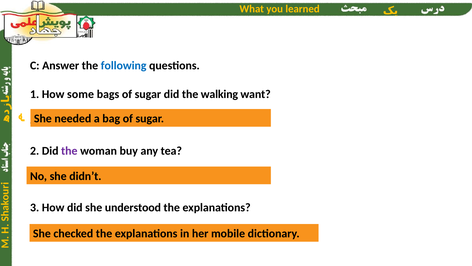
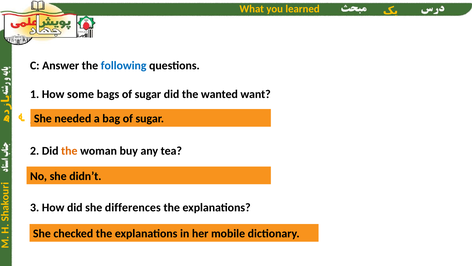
walking: walking -> wanted
the at (69, 151) colour: purple -> orange
understood: understood -> differences
